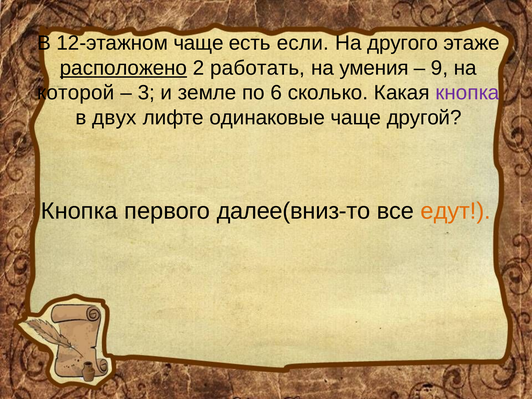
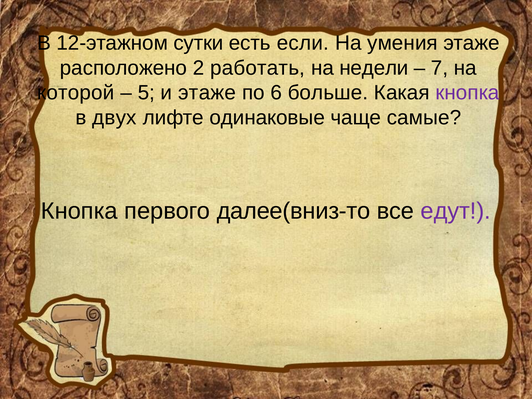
12-этажном чаще: чаще -> сутки
другого: другого -> умения
расположено underline: present -> none
умения: умения -> недели
9: 9 -> 7
3: 3 -> 5
и земле: земле -> этаже
сколько: сколько -> больше
другой: другой -> самые
едут colour: orange -> purple
